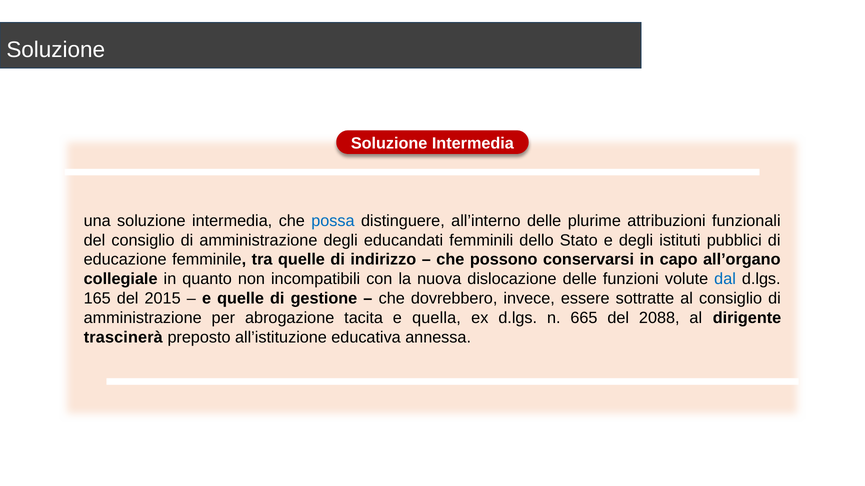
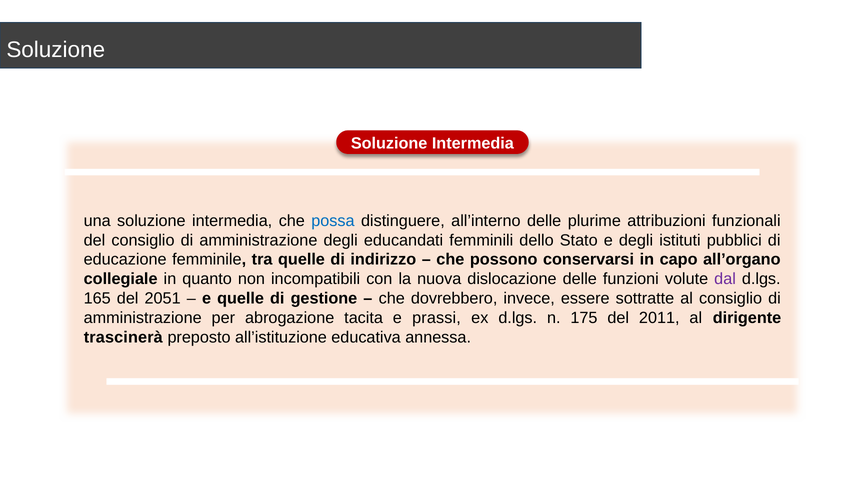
dal colour: blue -> purple
2015: 2015 -> 2051
quella: quella -> prassi
665: 665 -> 175
2088: 2088 -> 2011
